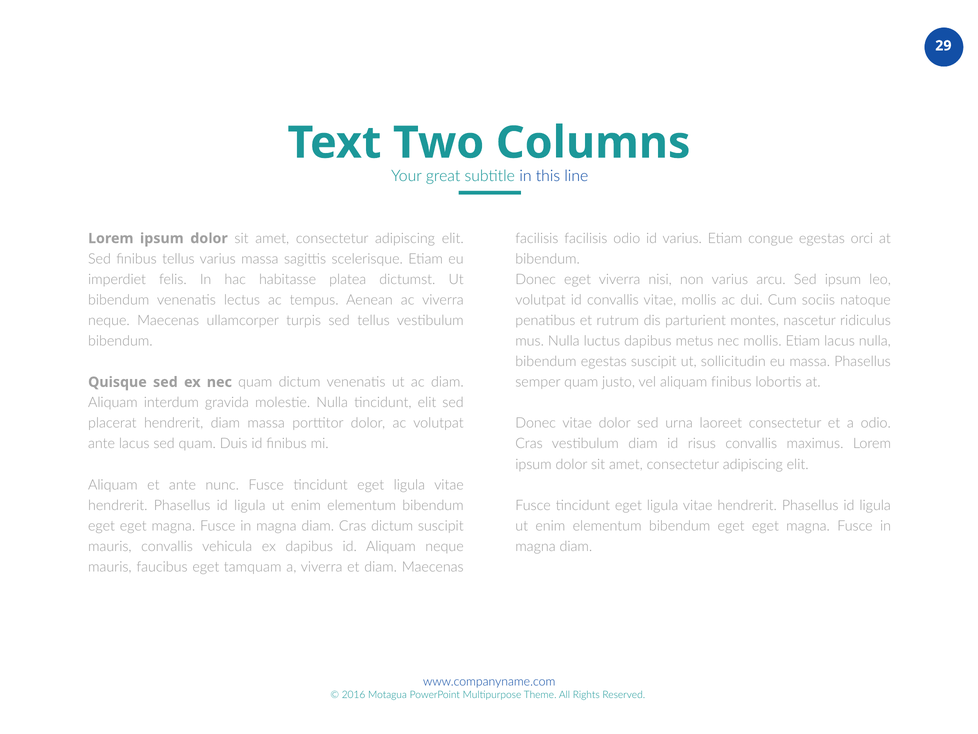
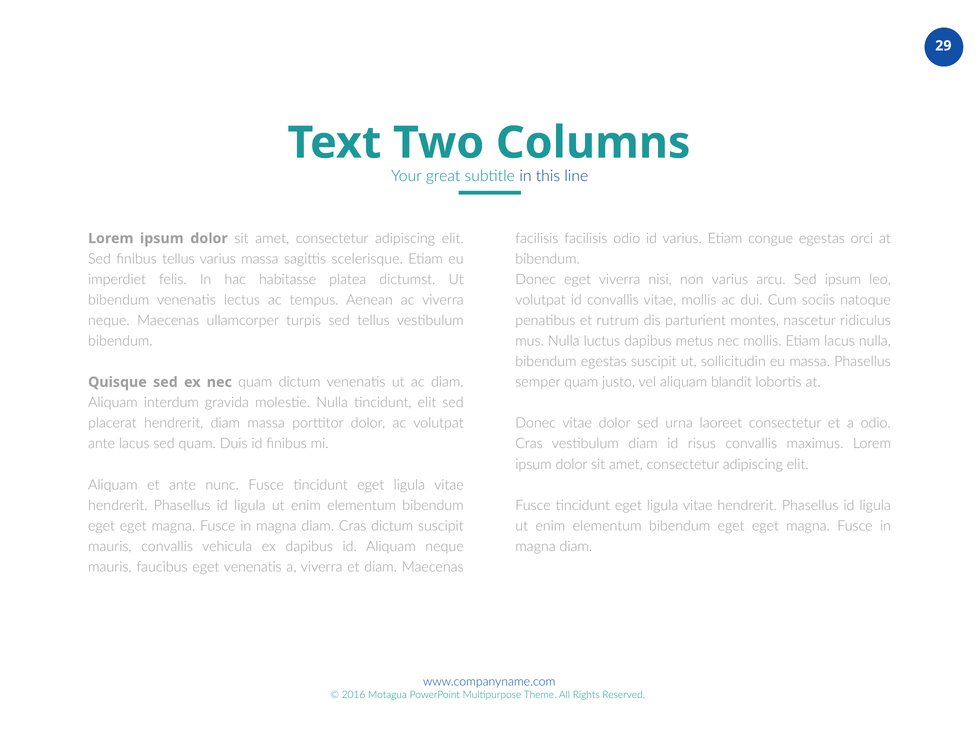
aliquam finibus: finibus -> blandit
eget tamquam: tamquam -> venenatis
